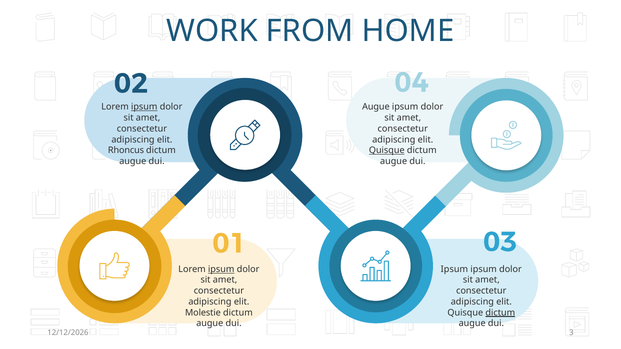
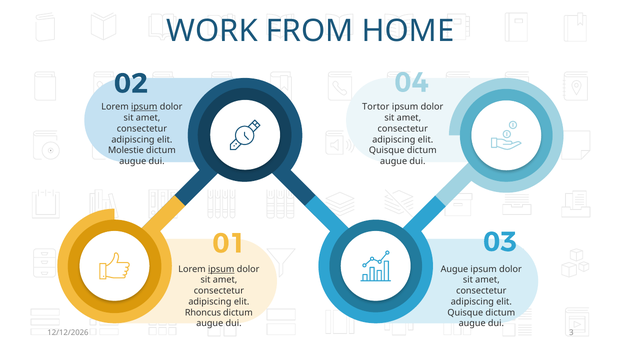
Augue at (376, 107): Augue -> Tortor
Rhoncus: Rhoncus -> Molestie
Quisque at (387, 151) underline: present -> none
Ipsum at (454, 269): Ipsum -> Augue
Molestie: Molestie -> Rhoncus
dictum at (500, 313) underline: present -> none
